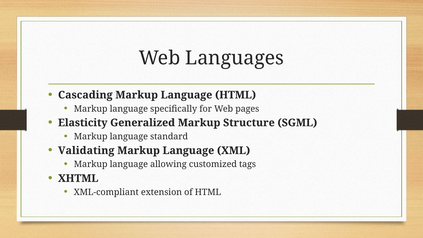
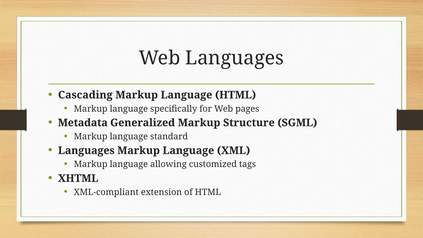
Elasticity: Elasticity -> Metadata
Validating at (86, 151): Validating -> Languages
